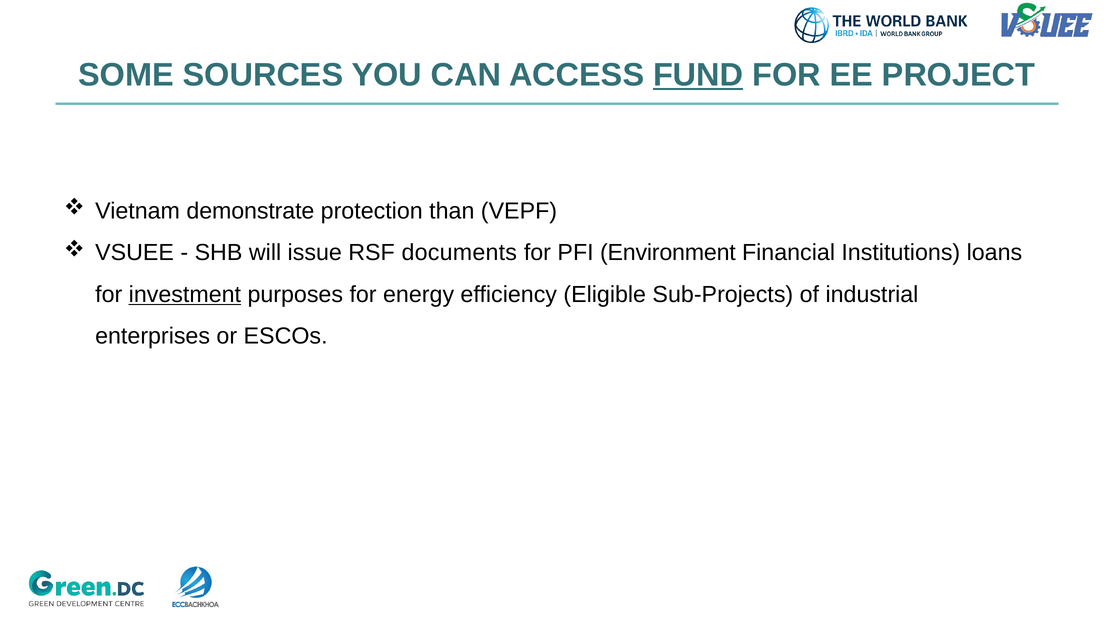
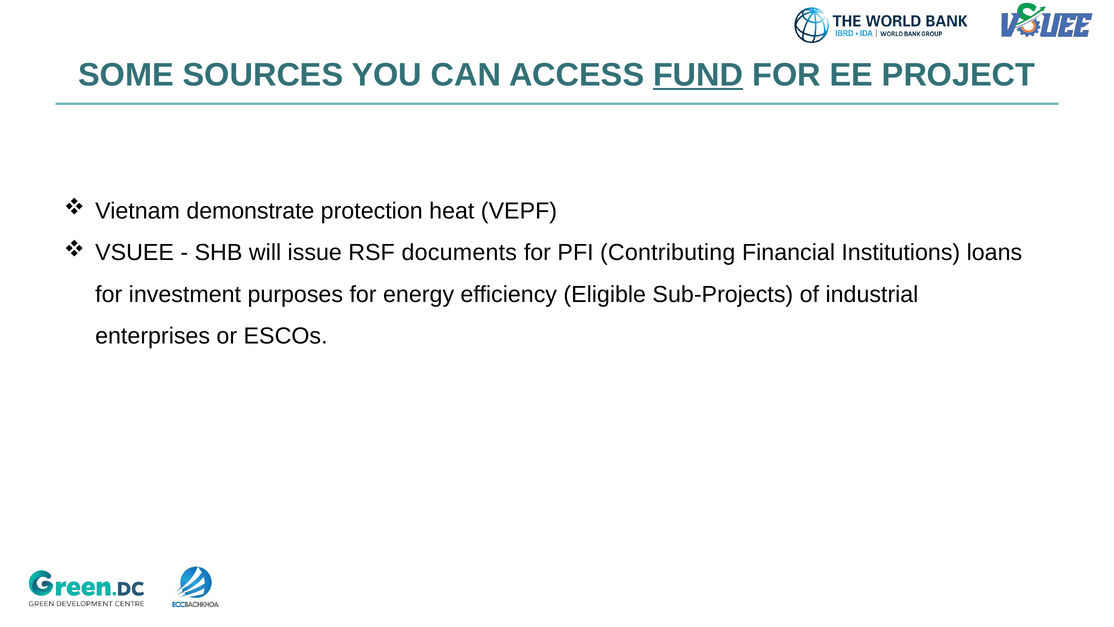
than: than -> heat
Environment: Environment -> Contributing
investment underline: present -> none
